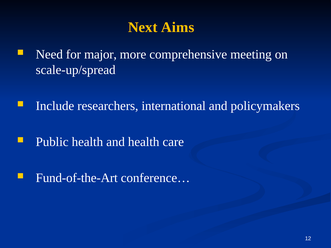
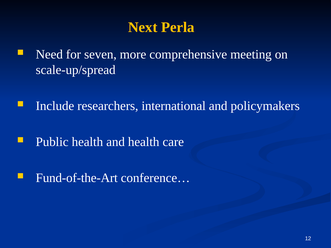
Aims: Aims -> Perla
major: major -> seven
